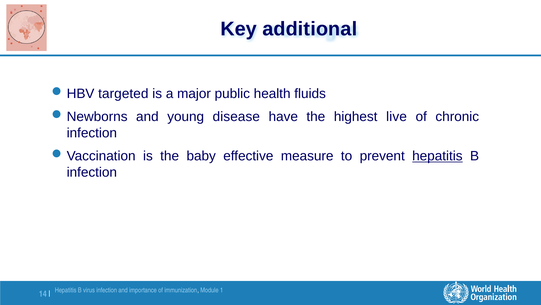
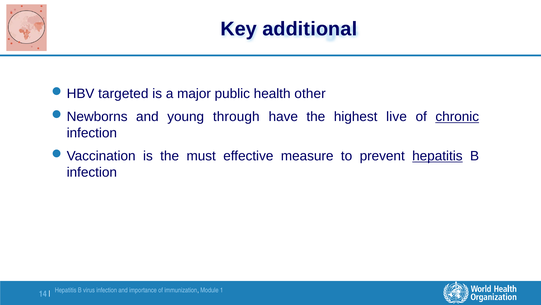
fluids: fluids -> other
disease: disease -> through
chronic underline: none -> present
baby: baby -> must
